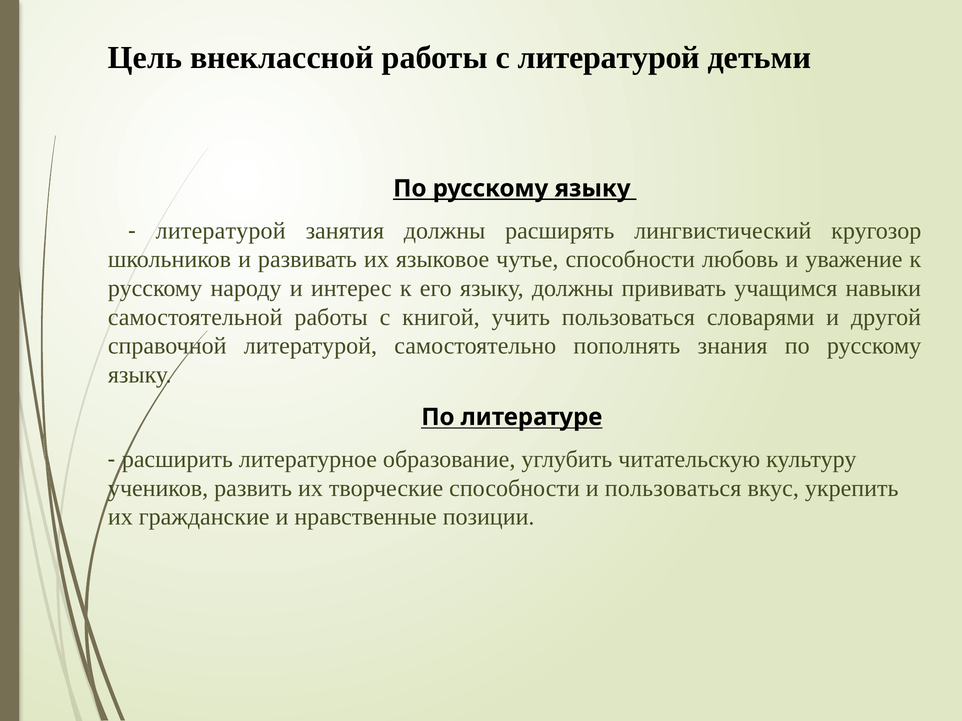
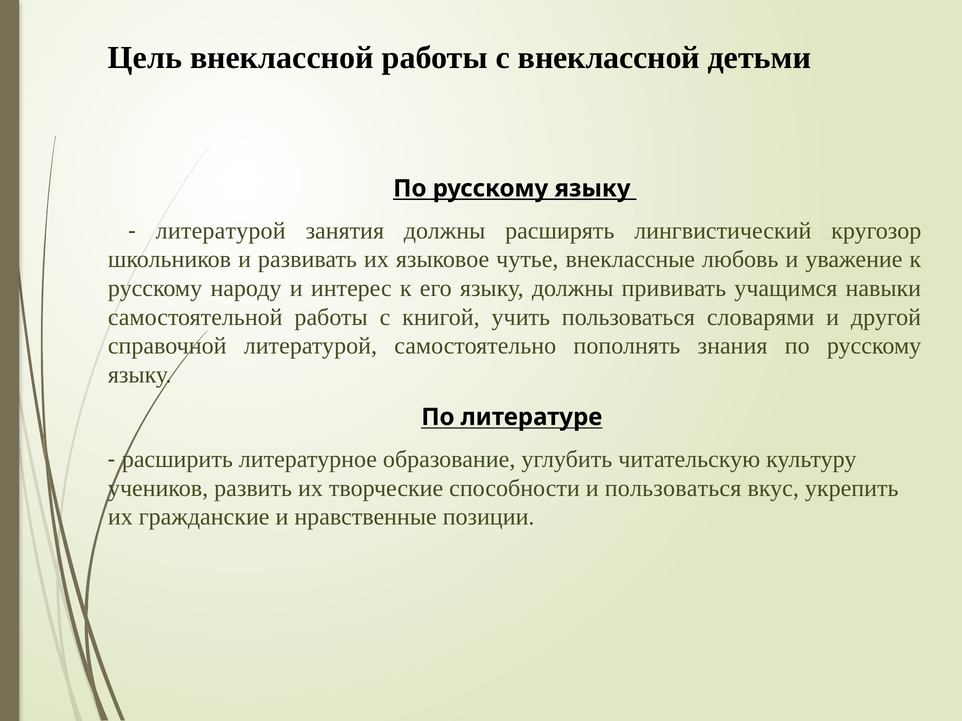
с литературой: литературой -> внеклассной
чутье способности: способности -> внеклассные
